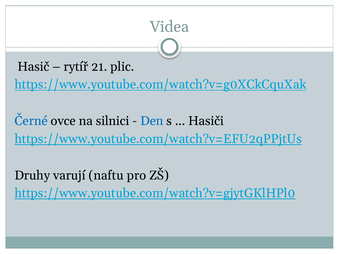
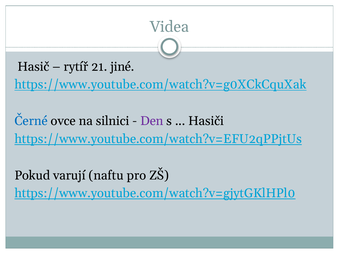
plic: plic -> jiné
Den colour: blue -> purple
Druhy: Druhy -> Pokud
